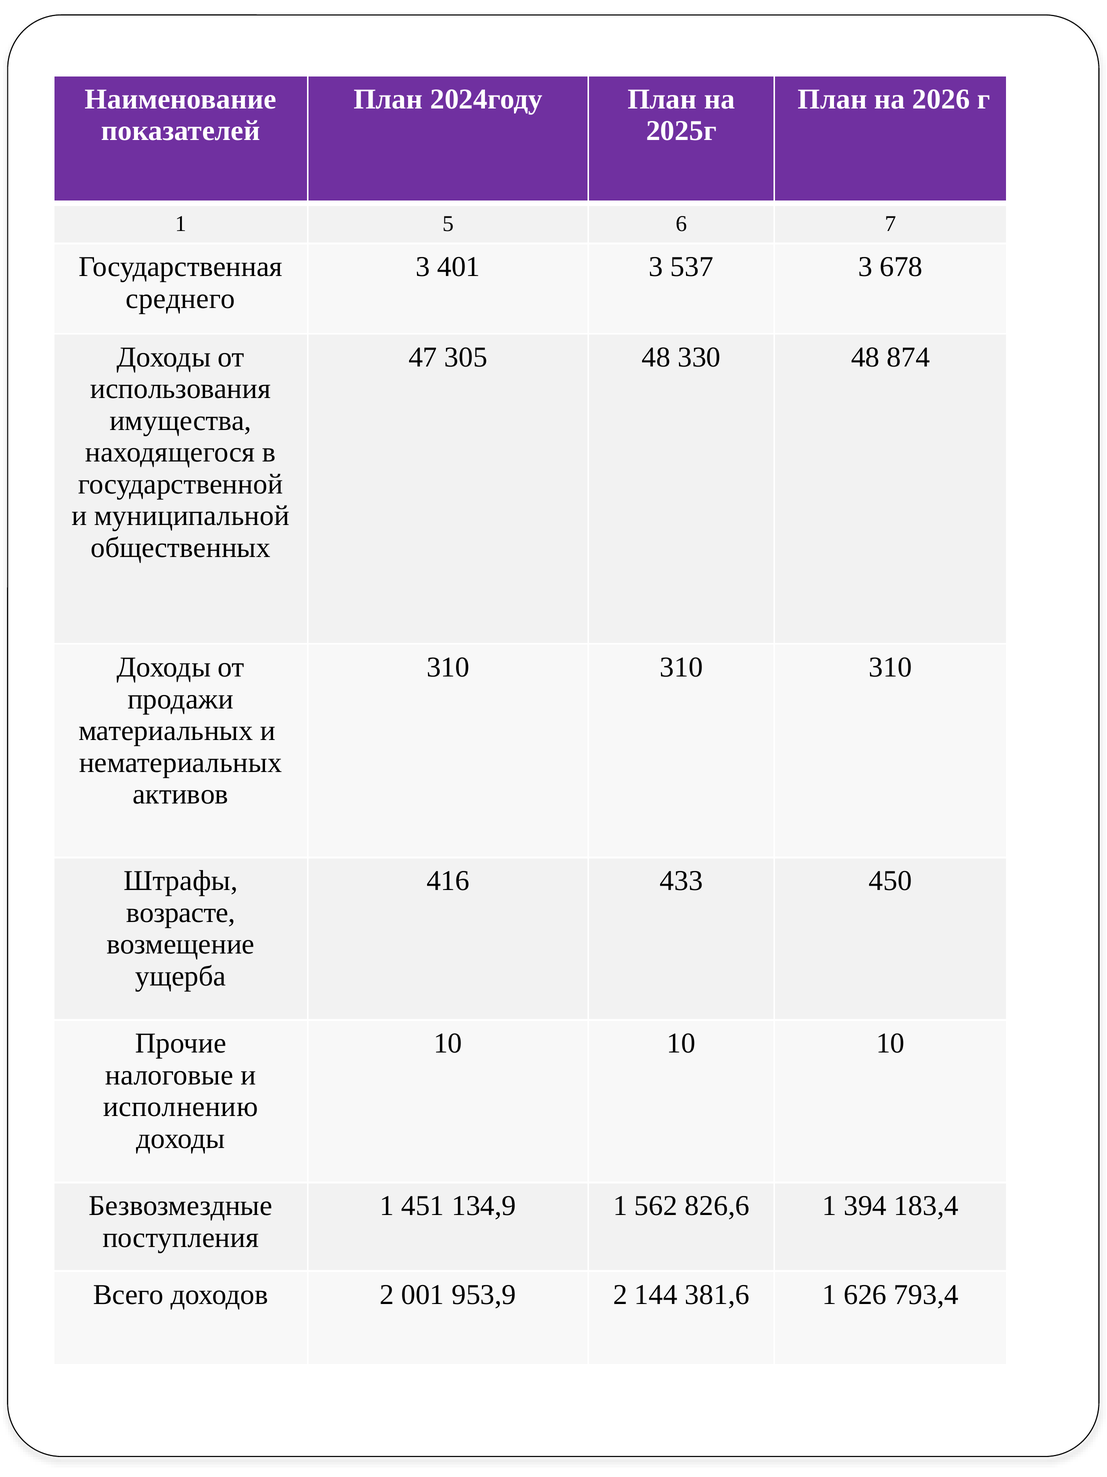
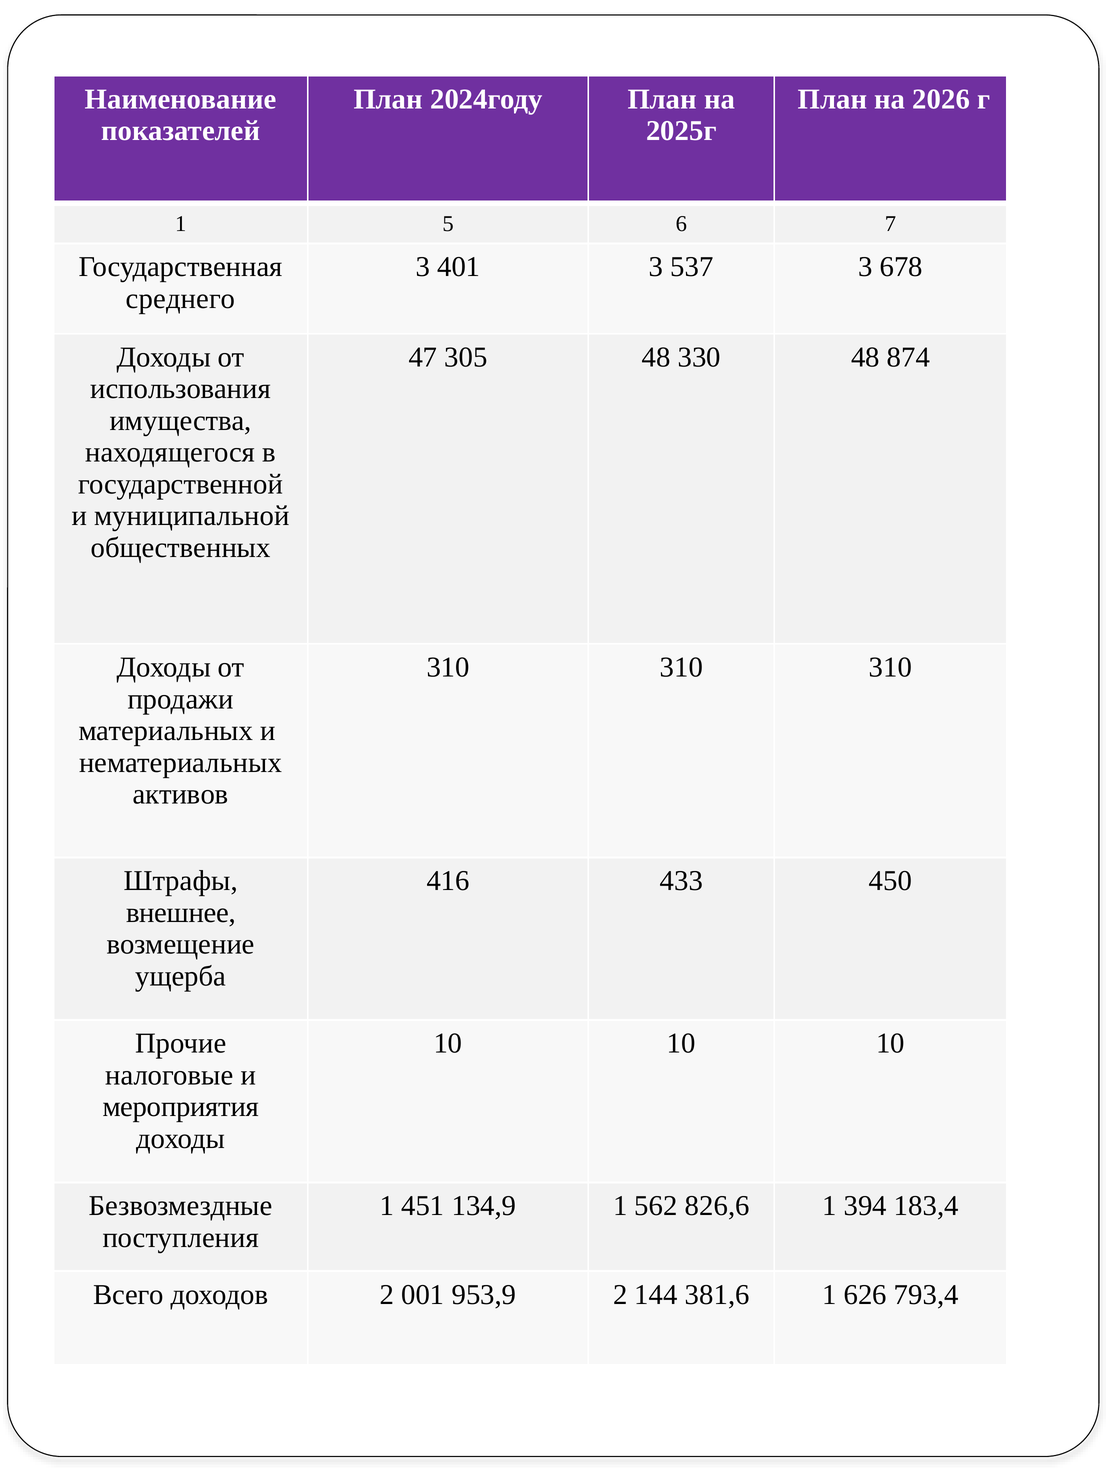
возрасте: возрасте -> внешнее
исполнению: исполнению -> мероприятия
